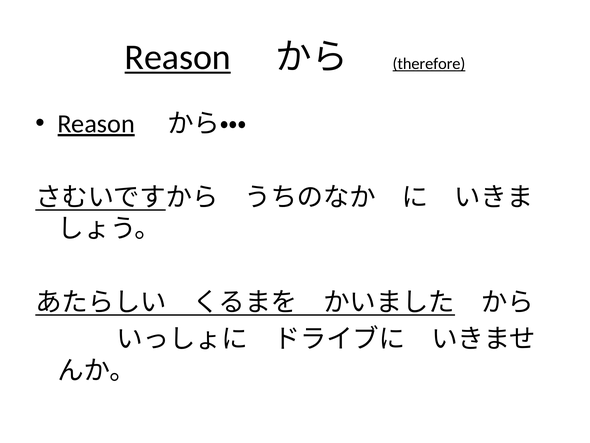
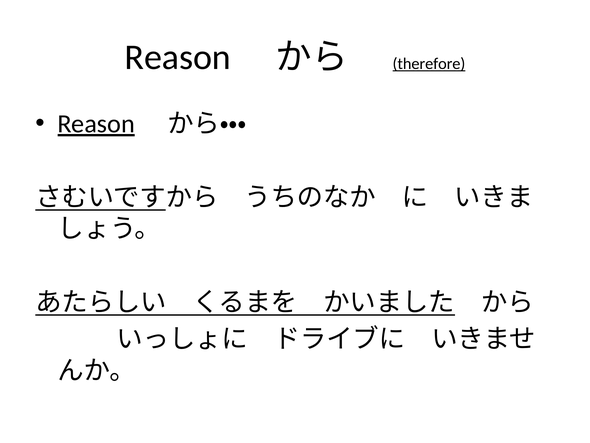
Reason at (178, 57) underline: present -> none
